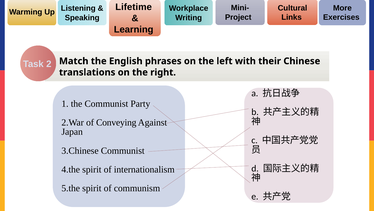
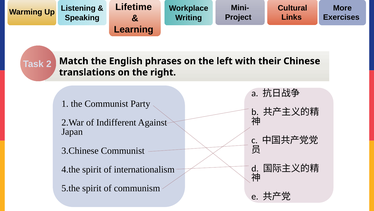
Conveying: Conveying -> Indifferent
